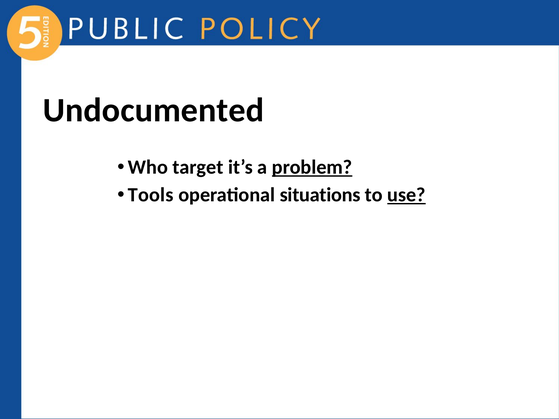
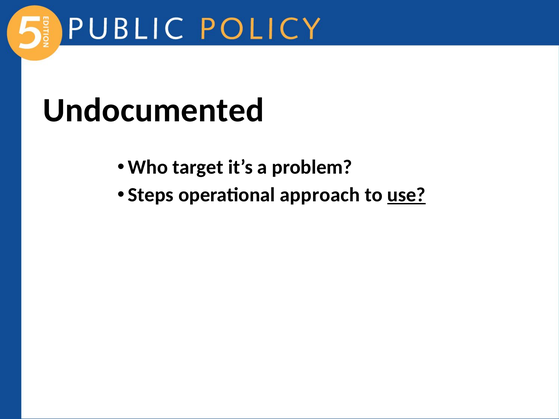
problem underline: present -> none
Tools: Tools -> Steps
situations: situations -> approach
